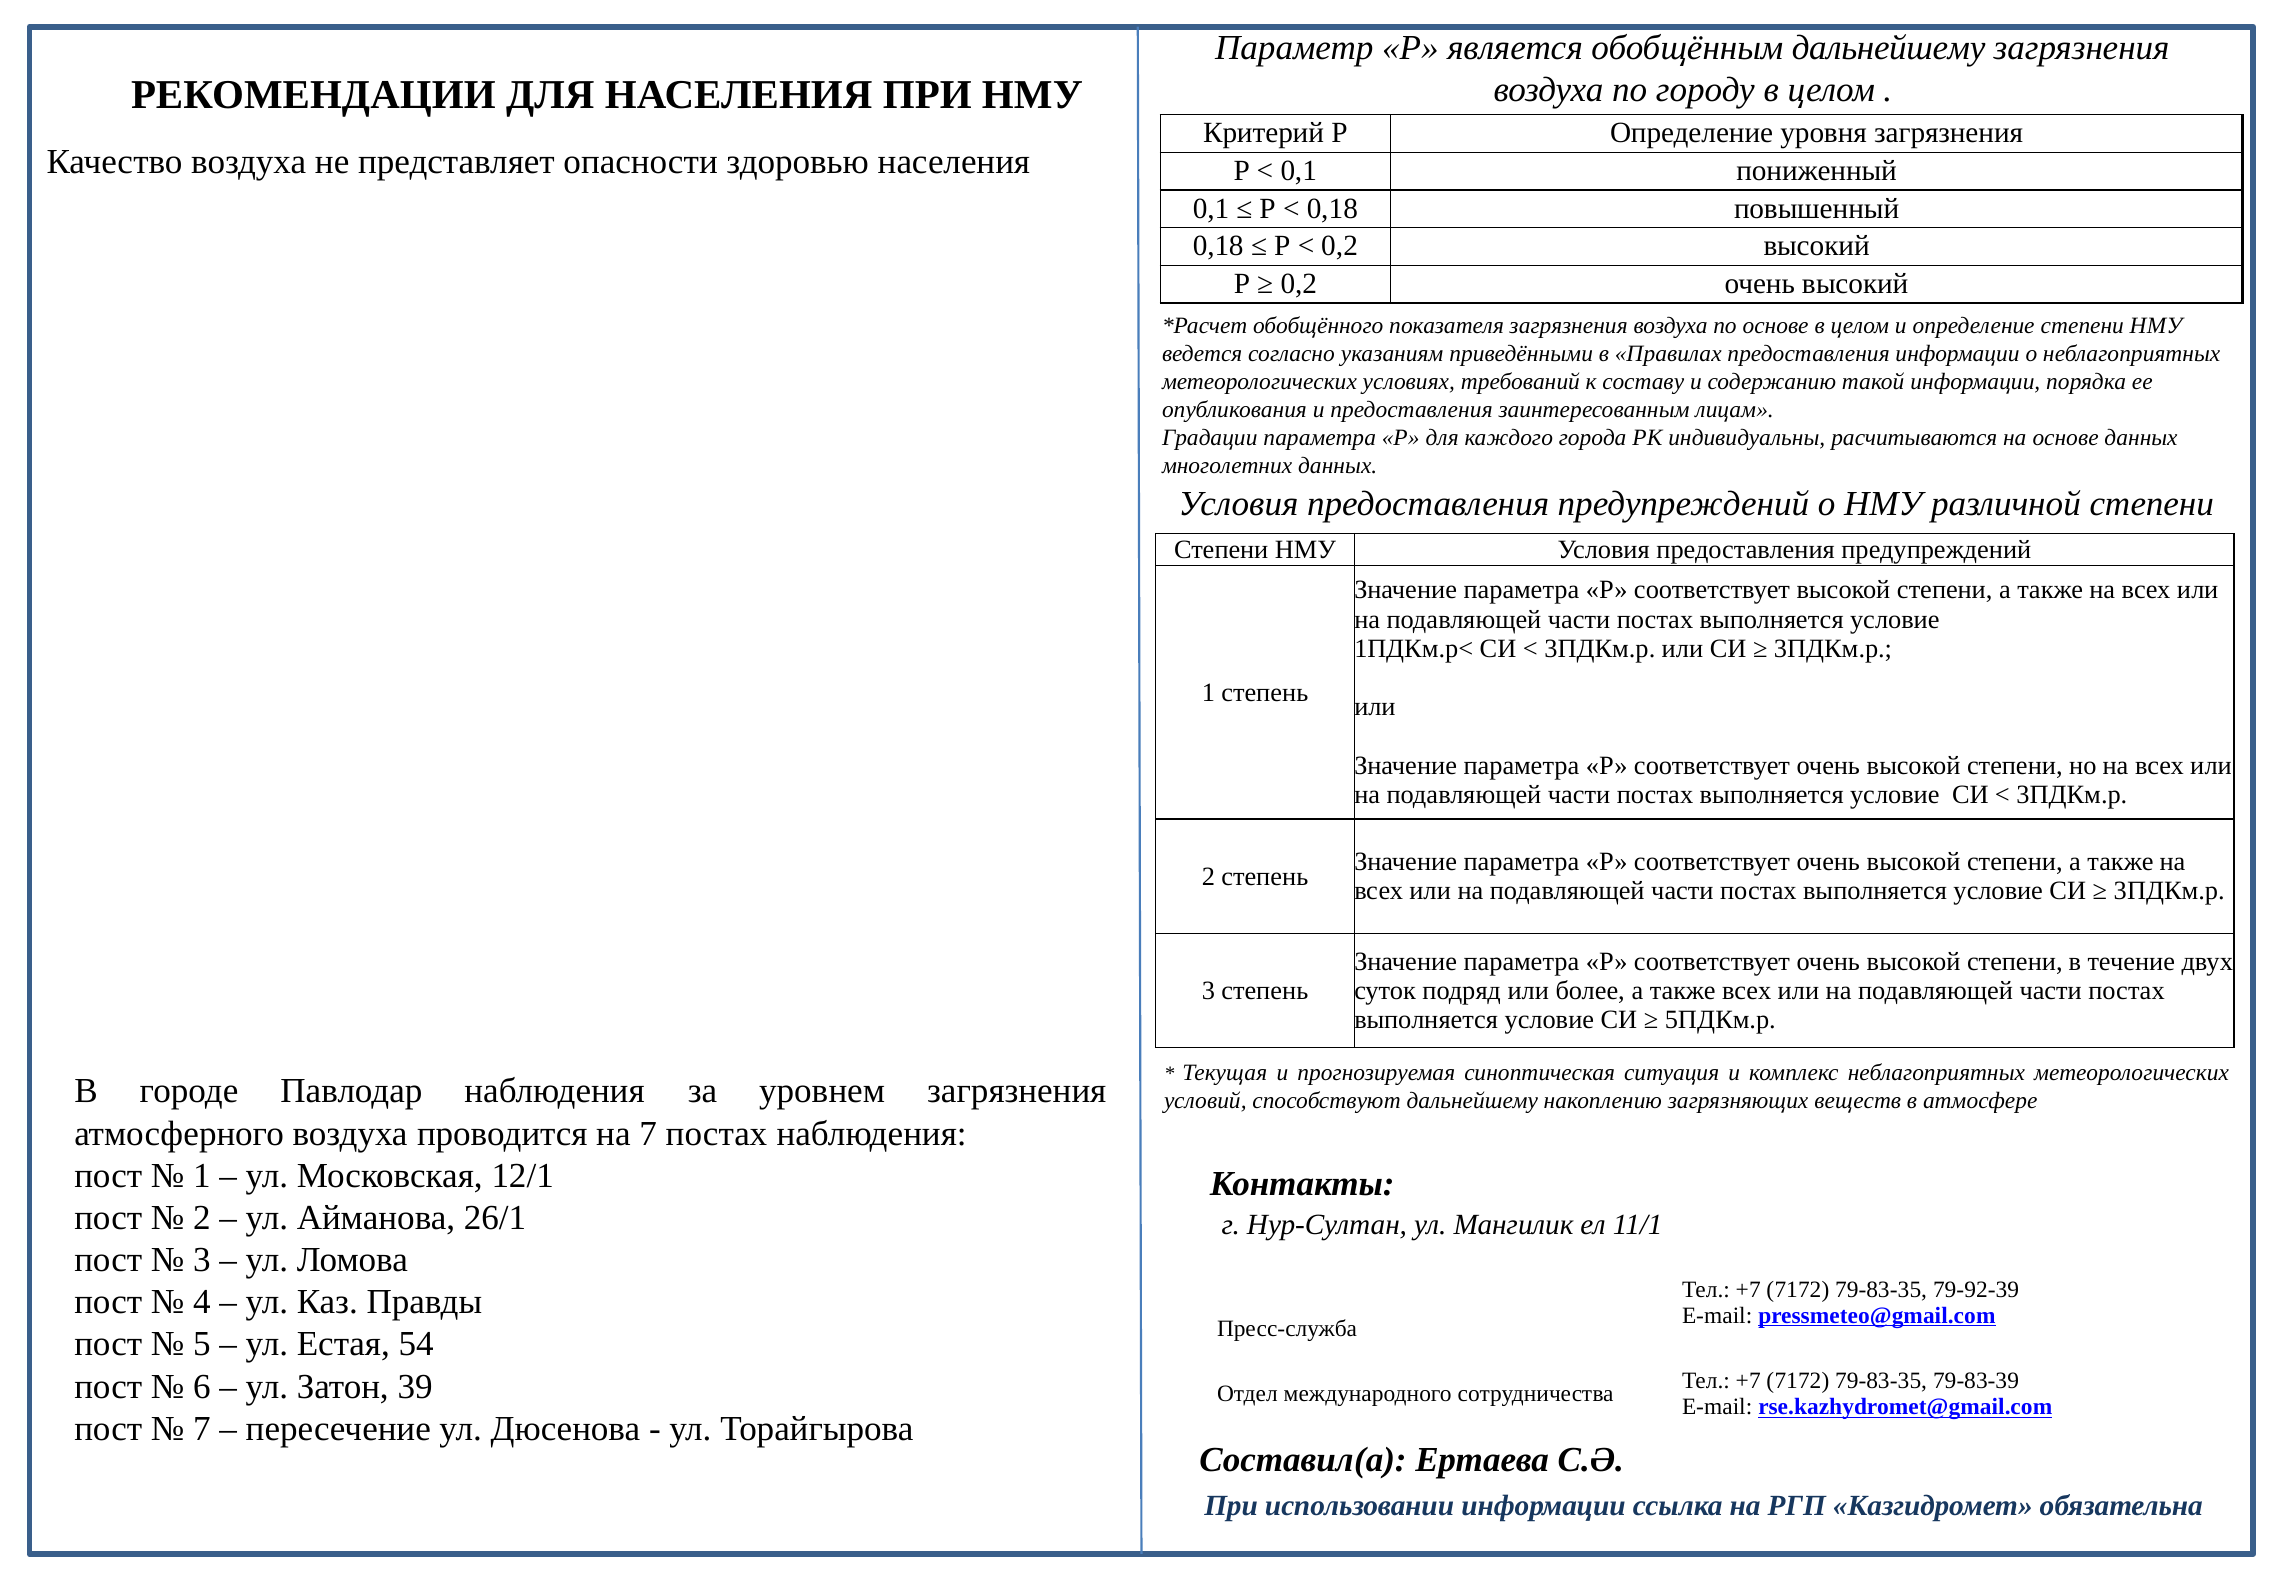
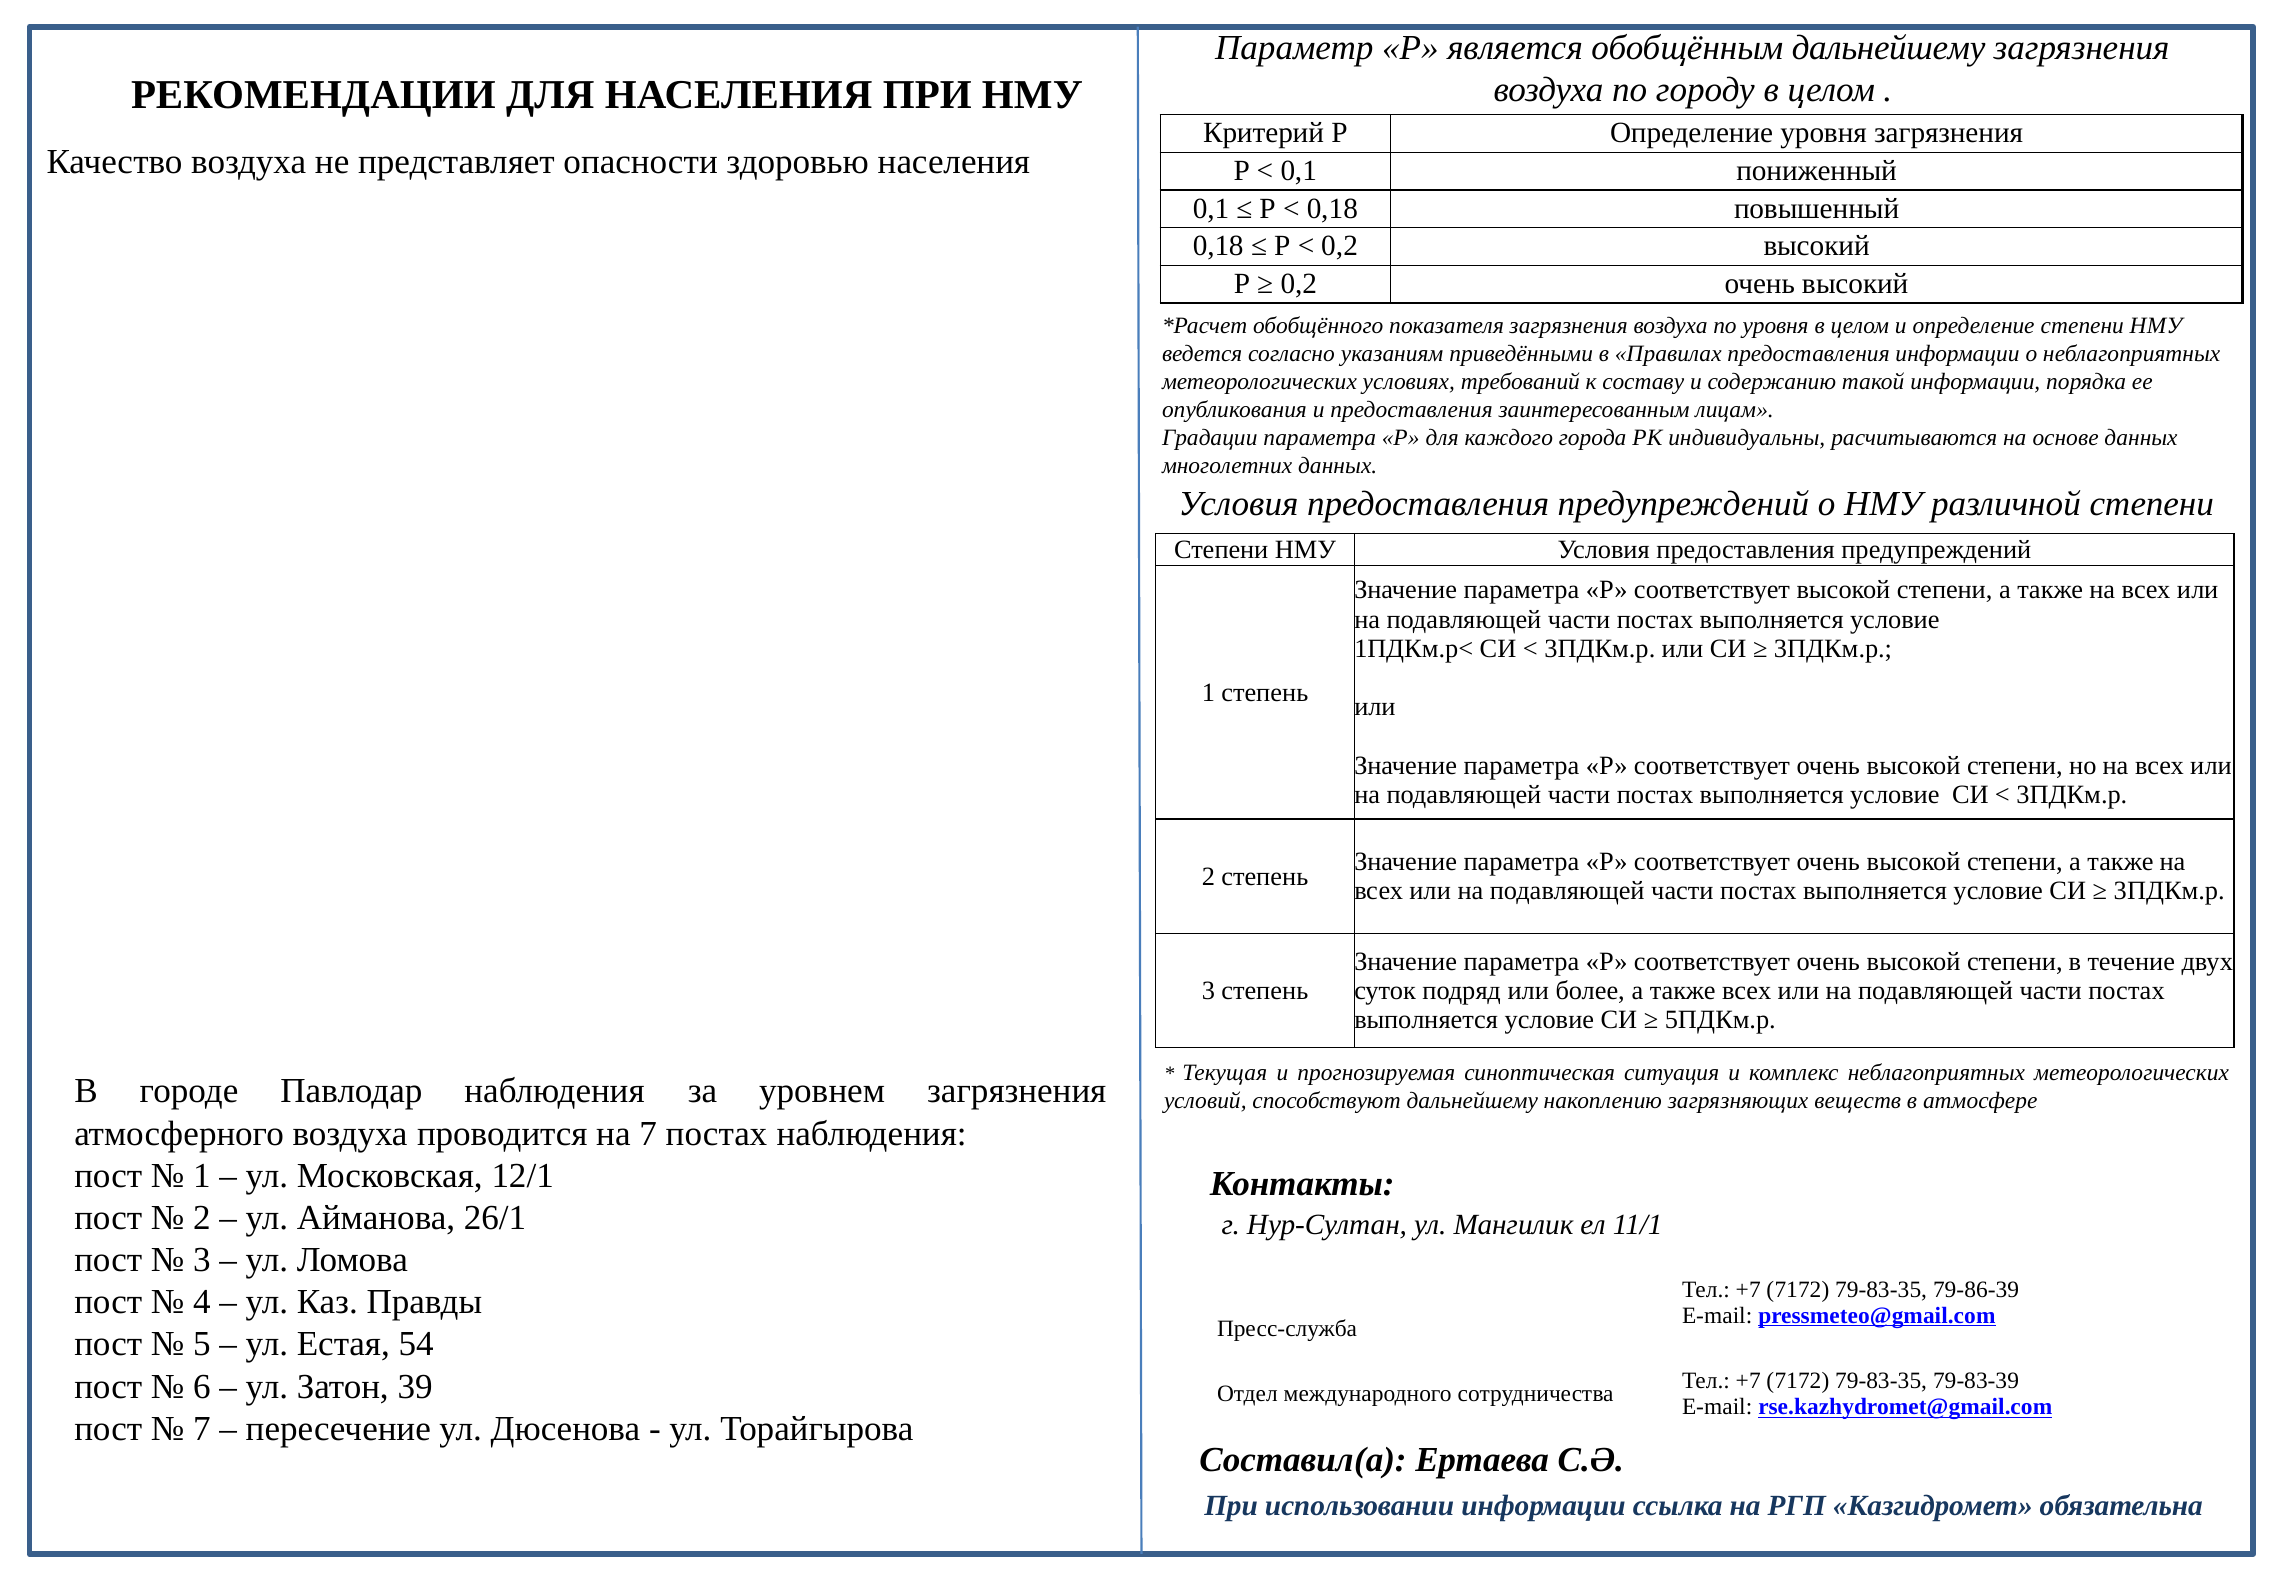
по основе: основе -> уровня
79-92-39: 79-92-39 -> 79-86-39
